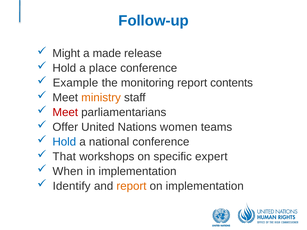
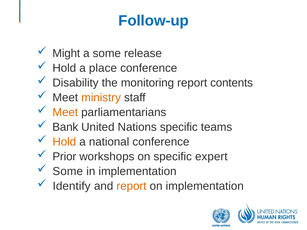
a made: made -> some
Example: Example -> Disability
Meet at (65, 113) colour: red -> orange
Offer: Offer -> Bank
Nations women: women -> specific
Hold at (64, 142) colour: blue -> orange
That: That -> Prior
When at (68, 172): When -> Some
